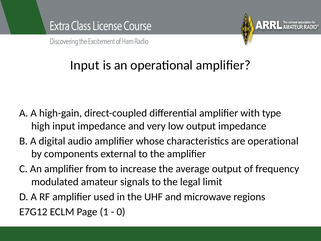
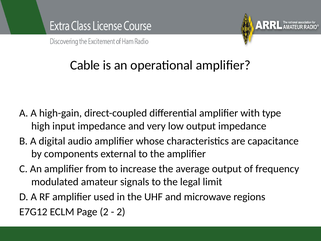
Input at (85, 65): Input -> Cable
are operational: operational -> capacitance
Page 1: 1 -> 2
0 at (121, 211): 0 -> 2
